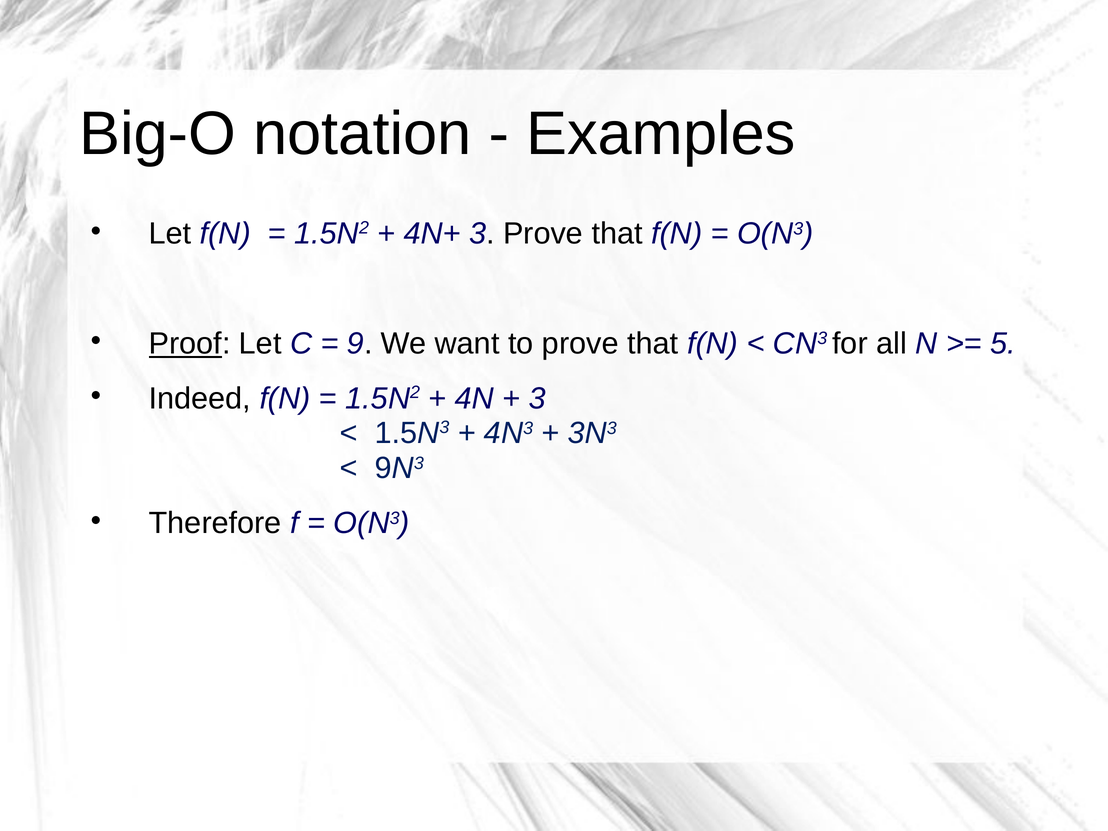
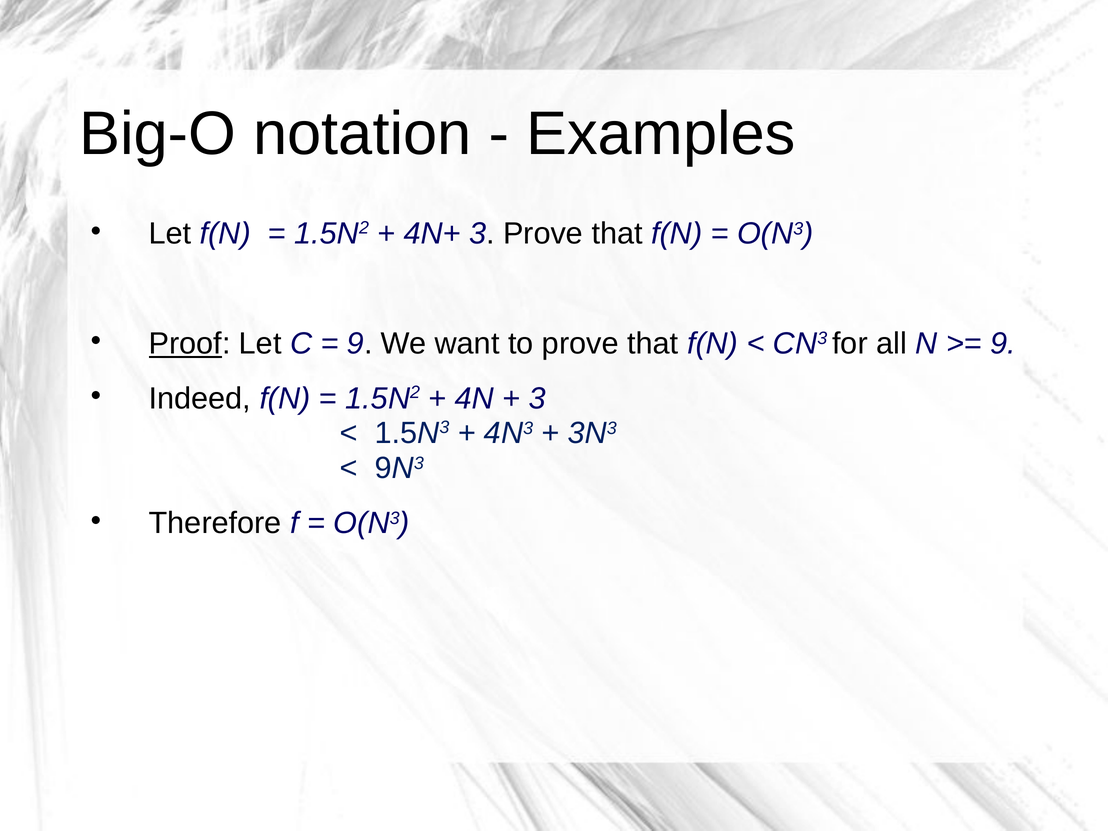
5 at (1003, 343): 5 -> 9
